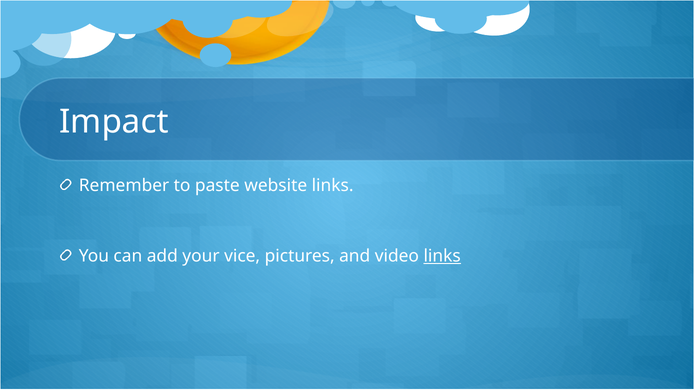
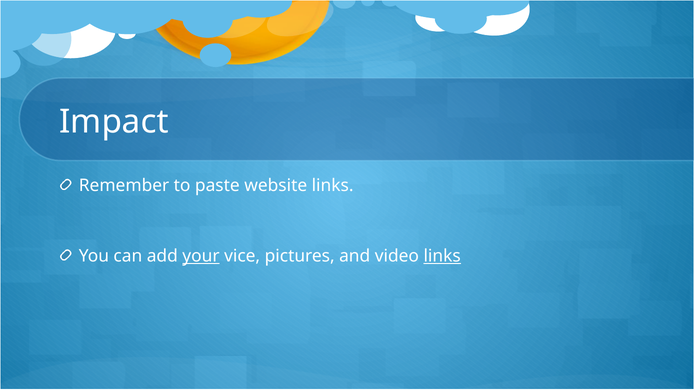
your underline: none -> present
